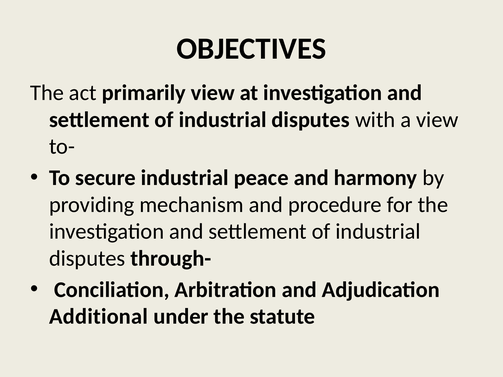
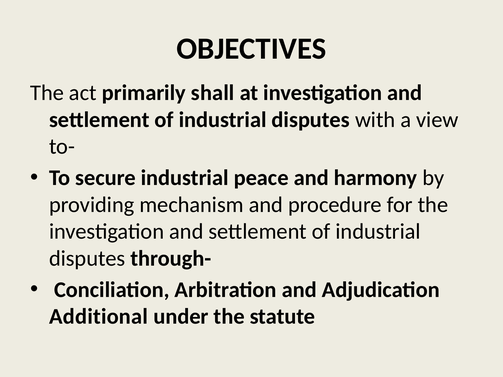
primarily view: view -> shall
